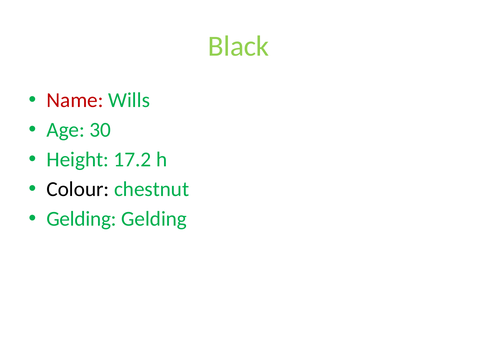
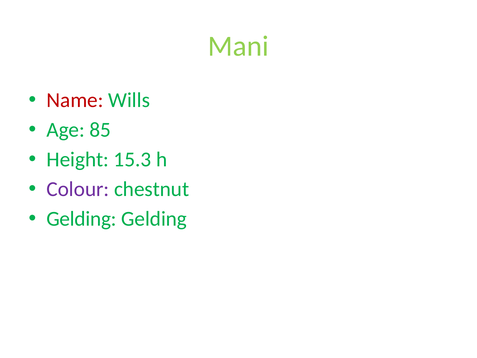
Black: Black -> Mani
30: 30 -> 85
17.2: 17.2 -> 15.3
Colour colour: black -> purple
